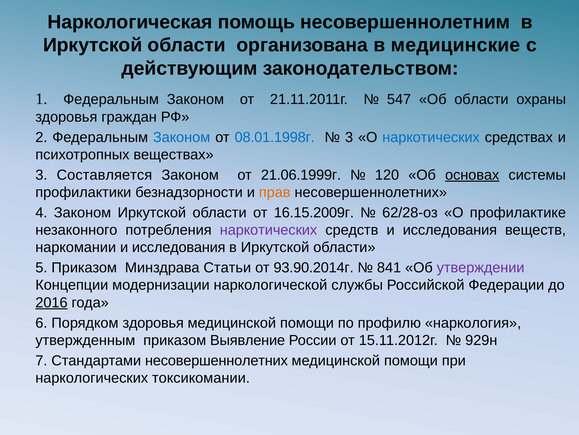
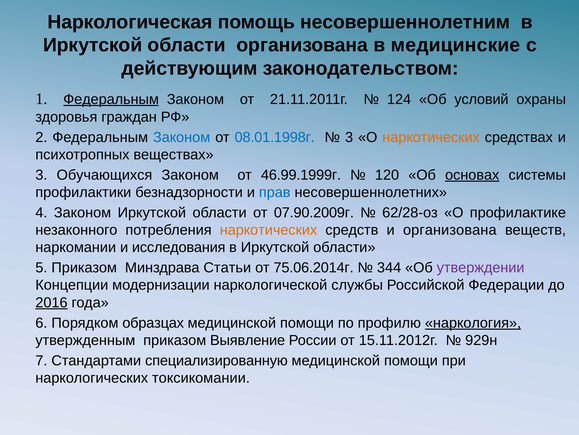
Федеральным at (111, 99) underline: none -> present
547: 547 -> 124
Об области: области -> условий
наркотических at (431, 137) colour: blue -> orange
Составляется: Составляется -> Обучающихся
21.06.1999г: 21.06.1999г -> 46.99.1999г
прав colour: orange -> blue
16.15.2009г: 16.15.2009г -> 07.90.2009г
наркотических at (269, 230) colour: purple -> orange
средств и исследования: исследования -> организована
93.90.2014г: 93.90.2014г -> 75.06.2014г
841: 841 -> 344
Порядком здоровья: здоровья -> образцах
наркология underline: none -> present
Стандартами несовершеннолетних: несовершеннолетних -> специализированную
